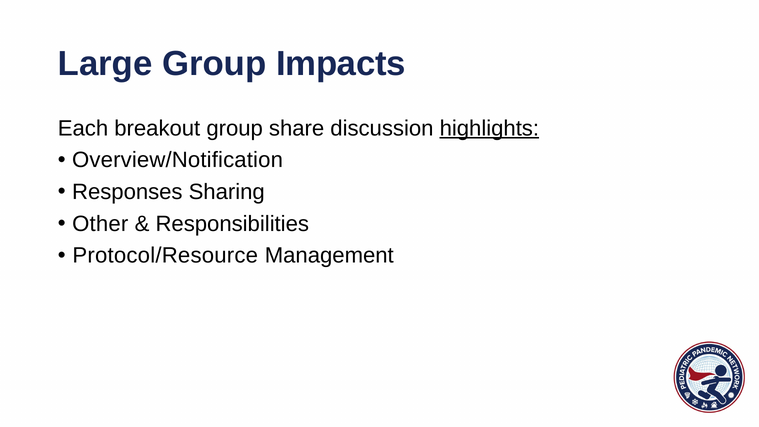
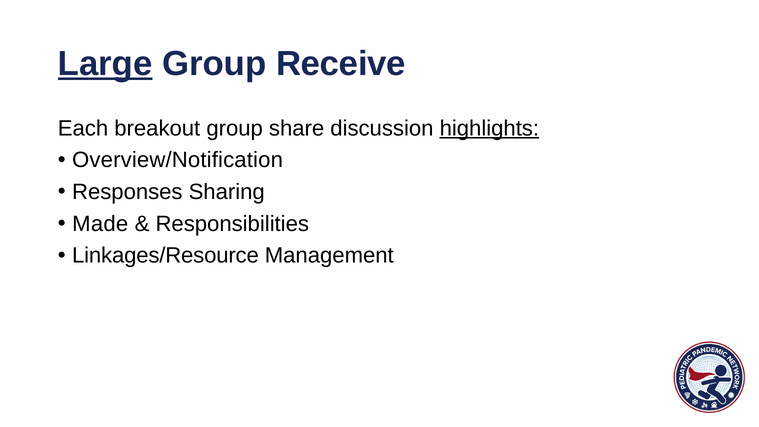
Large underline: none -> present
Impacts: Impacts -> Receive
Other: Other -> Made
Protocol/Resource: Protocol/Resource -> Linkages/Resource
